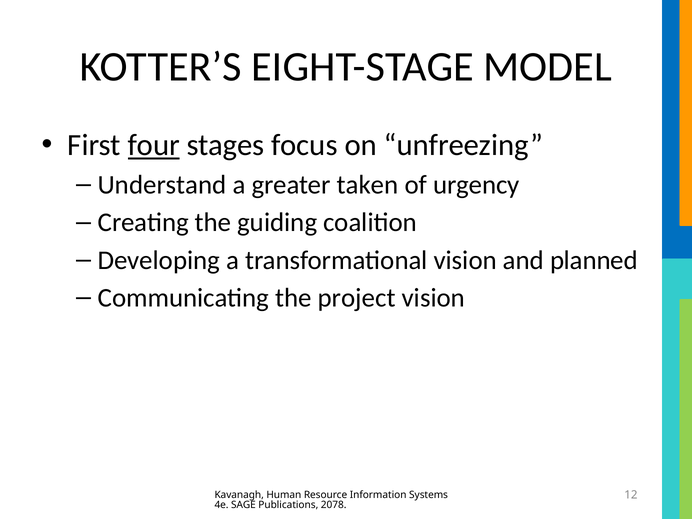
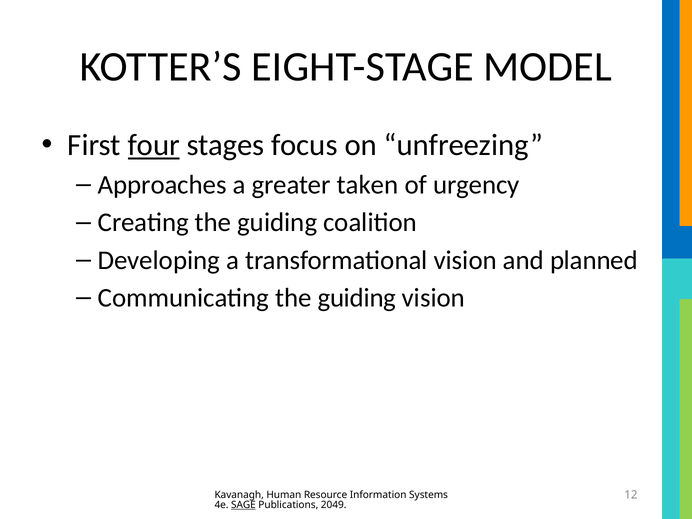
Understand: Understand -> Approaches
Communicating the project: project -> guiding
SAGE underline: none -> present
2078: 2078 -> 2049
